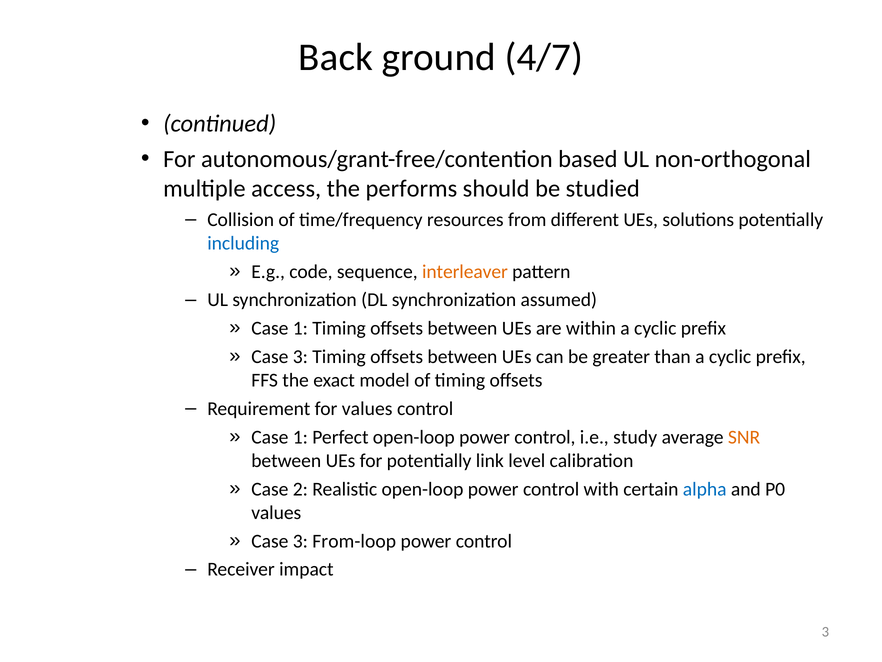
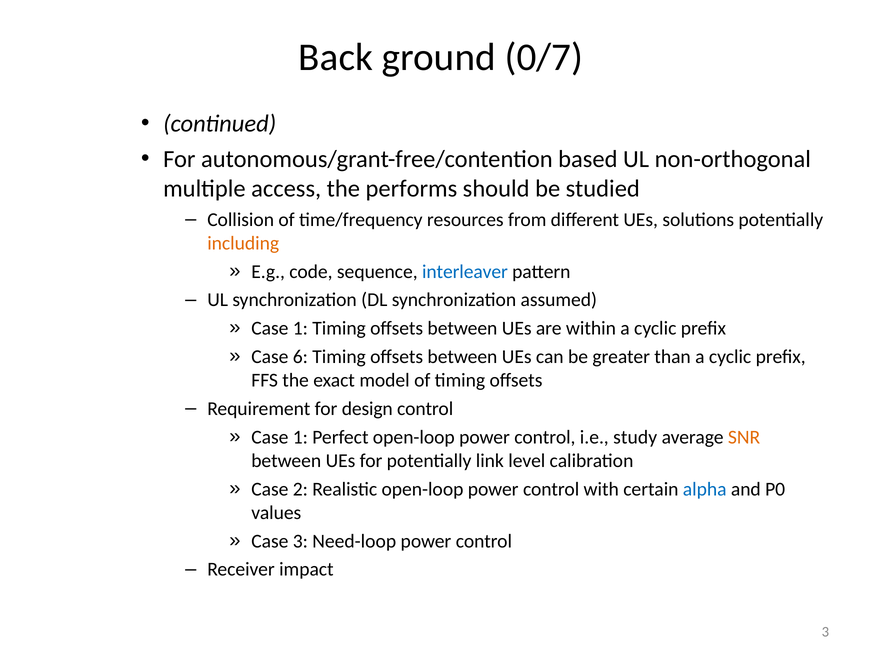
4/7: 4/7 -> 0/7
including colour: blue -> orange
interleaver colour: orange -> blue
3 at (300, 357): 3 -> 6
for values: values -> design
From-loop: From-loop -> Need-loop
